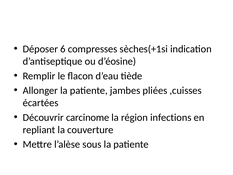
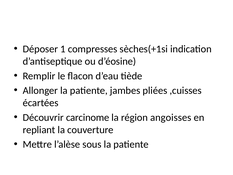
6: 6 -> 1
infections: infections -> angoisses
